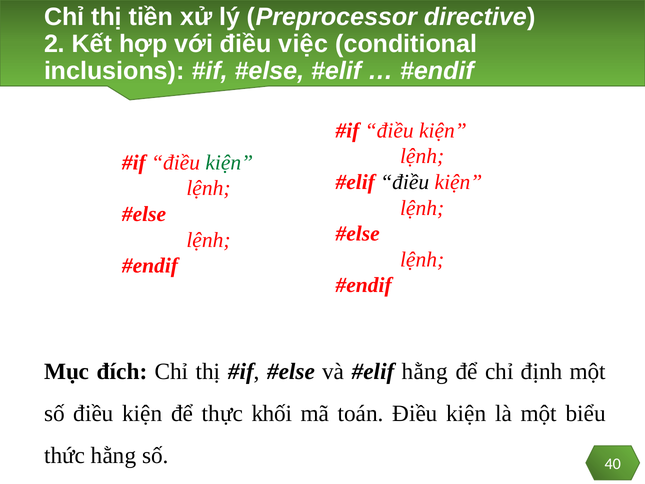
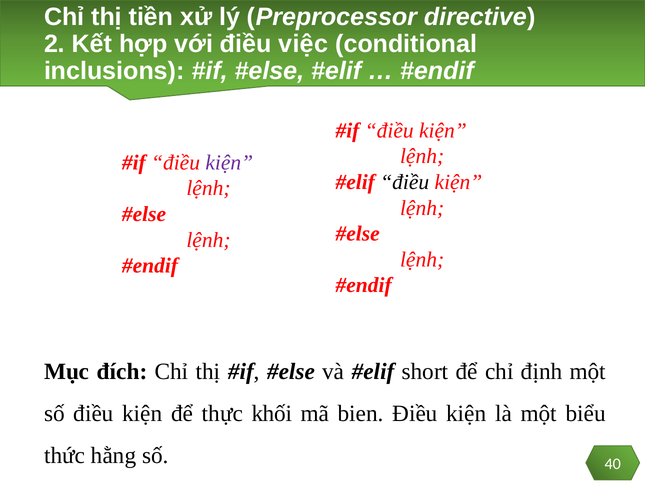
kiện at (229, 162) colour: green -> purple
hằng at (425, 371): hằng -> short
toán: toán -> bien
